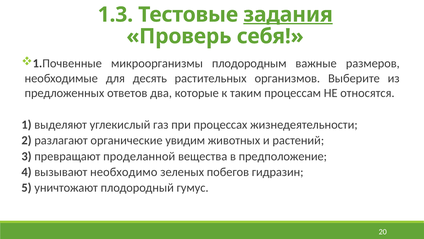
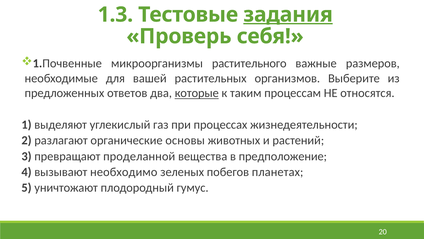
плодородным: плодородным -> растительного
десять: десять -> вашей
которые underline: none -> present
увидим: увидим -> основы
гидразин: гидразин -> планетах
